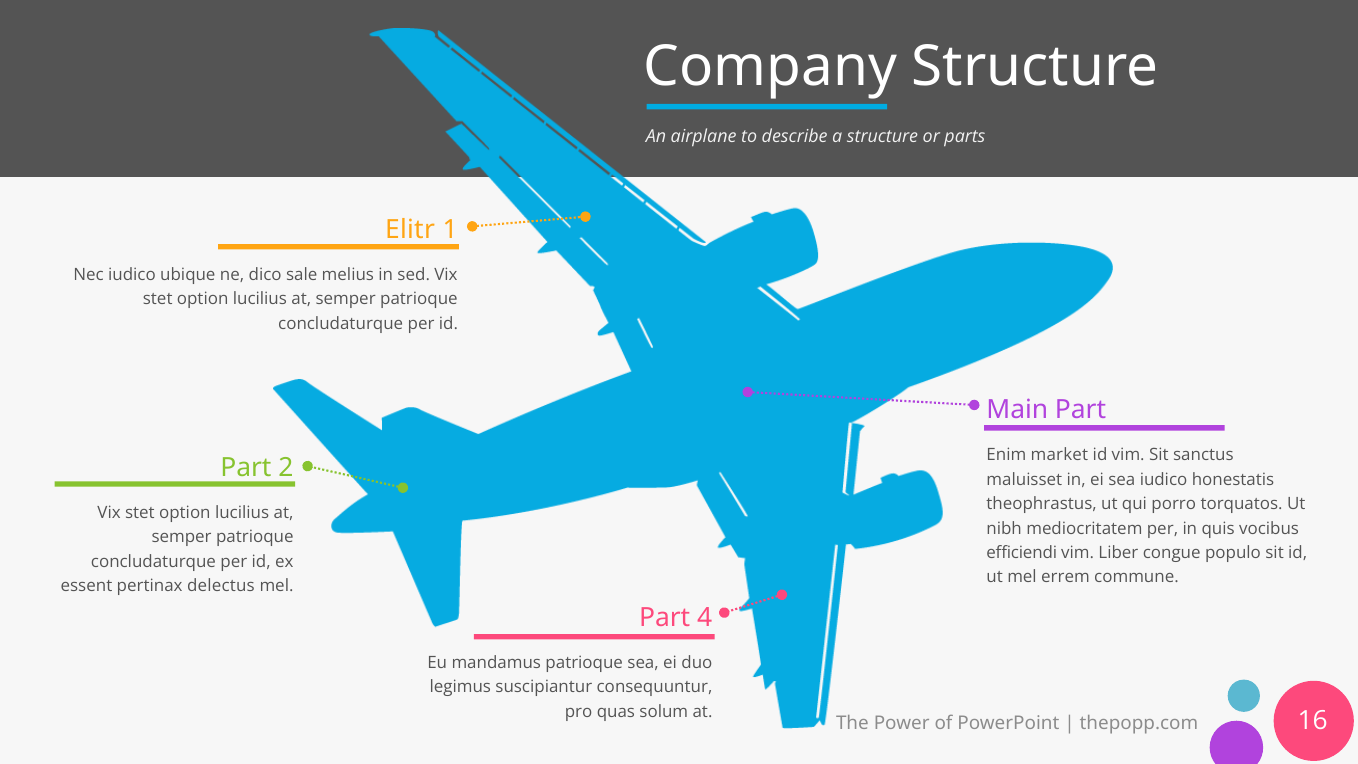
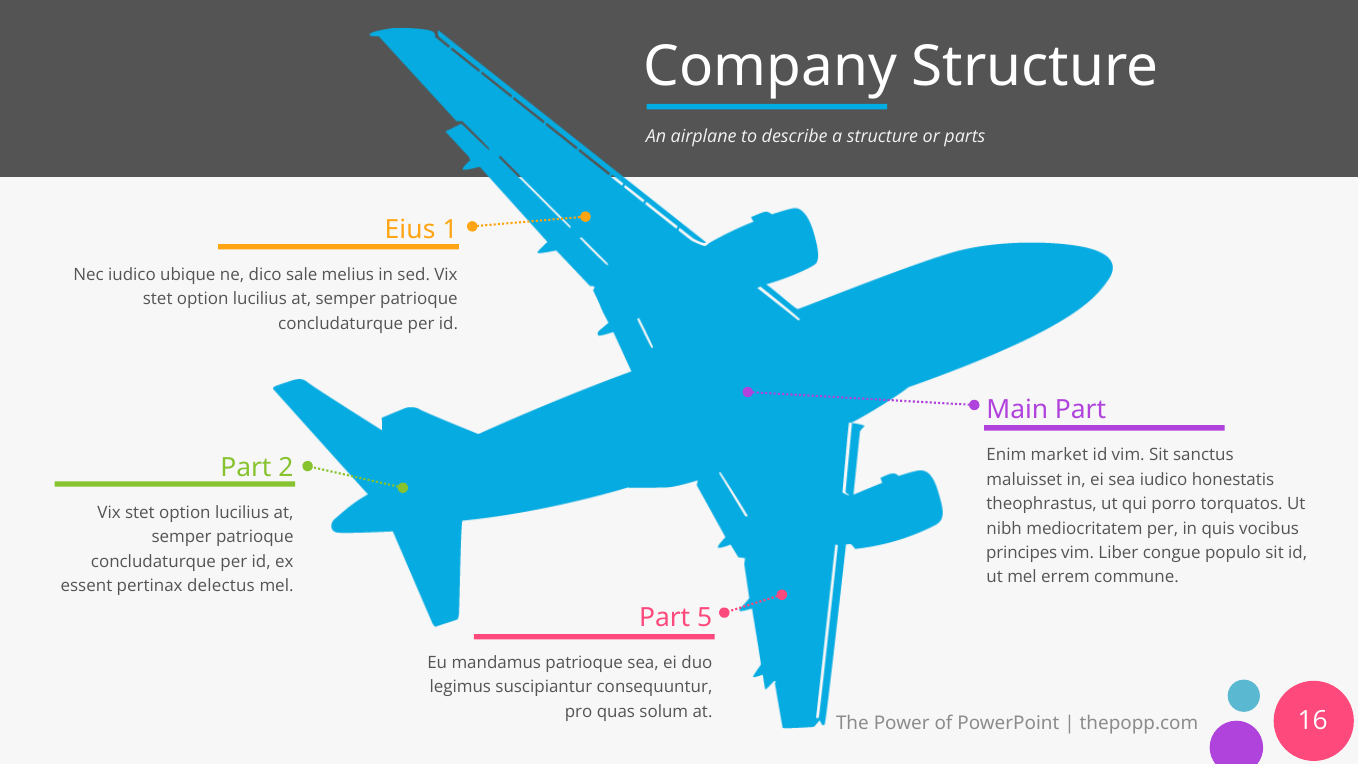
Elitr: Elitr -> Eius
efficiendi: efficiendi -> principes
4: 4 -> 5
